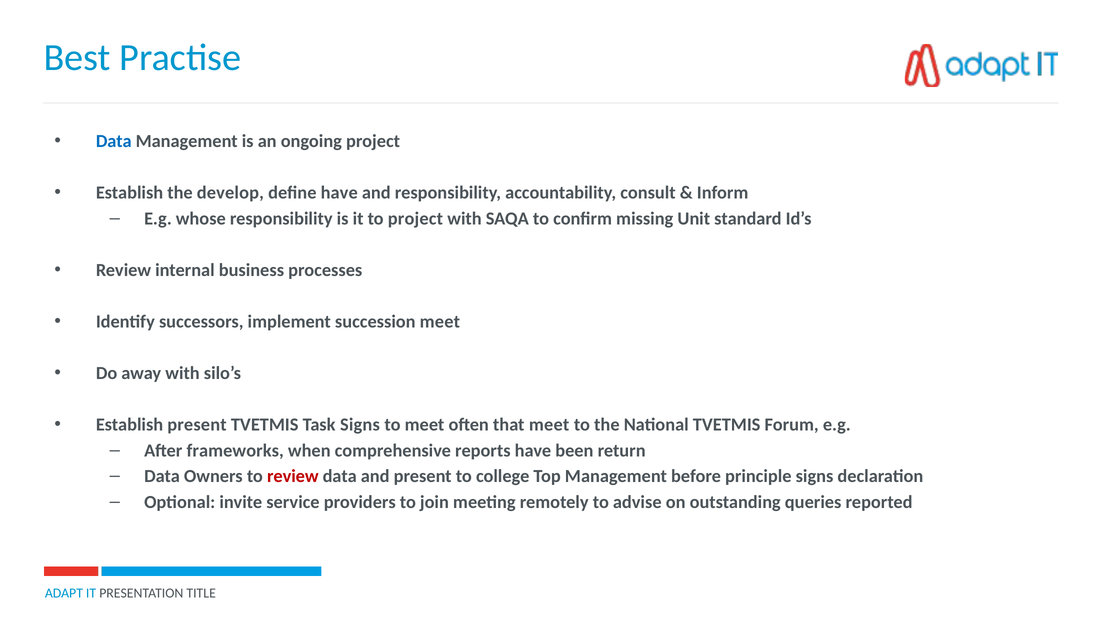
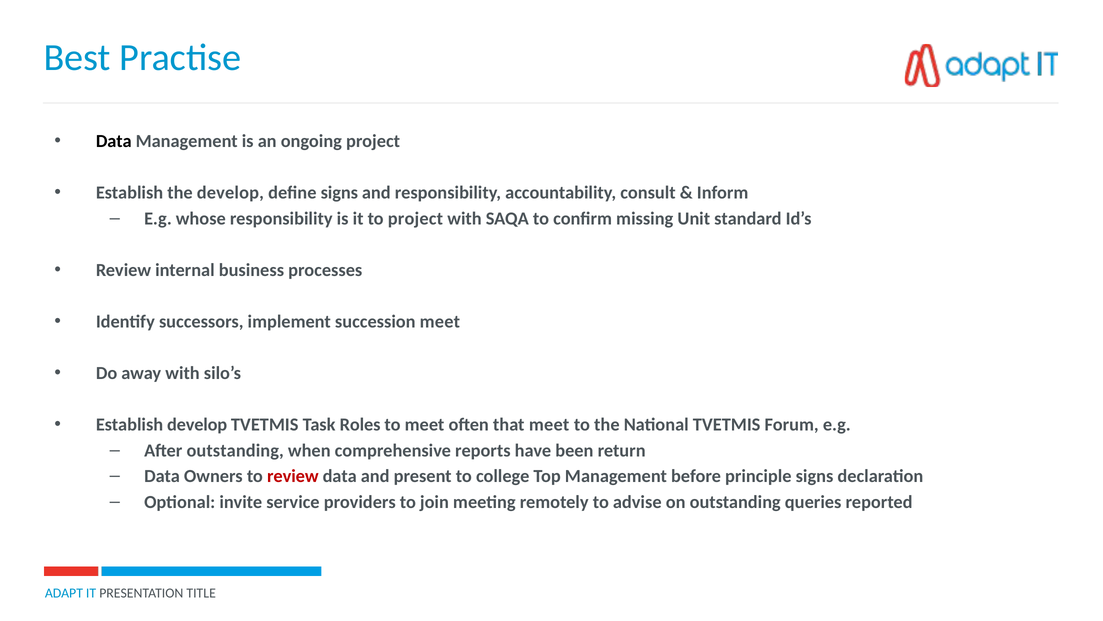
Data at (114, 141) colour: blue -> black
define have: have -> signs
Establish present: present -> develop
Task Signs: Signs -> Roles
After frameworks: frameworks -> outstanding
